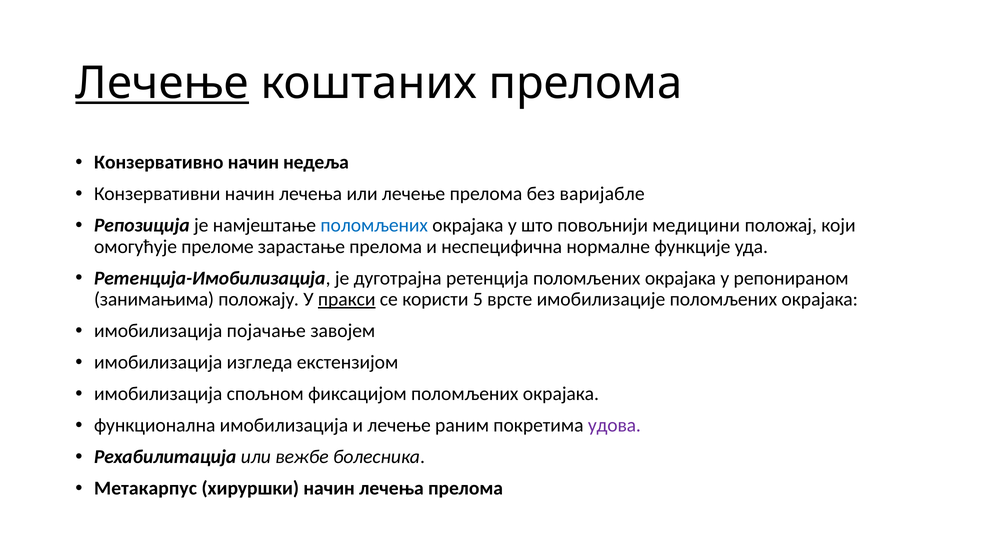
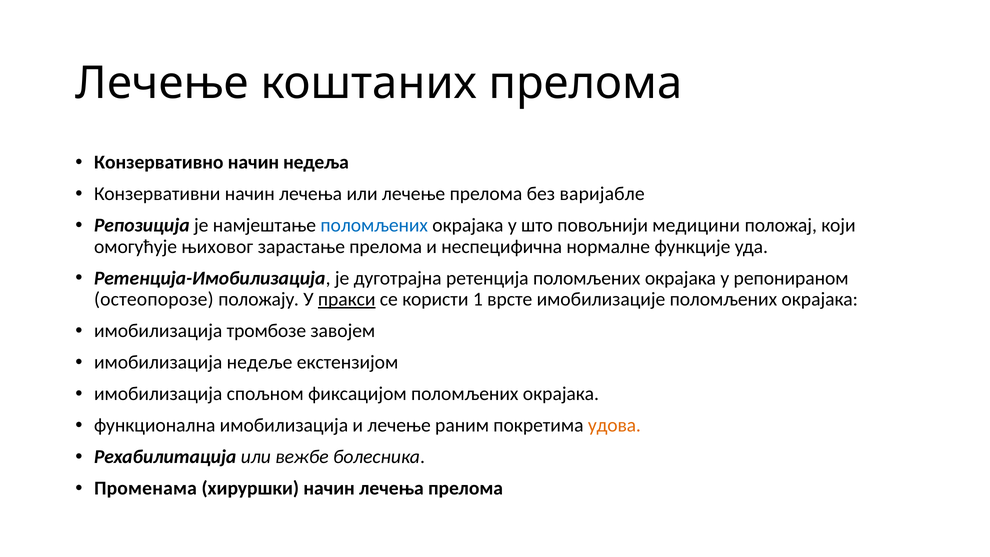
Лечење at (162, 83) underline: present -> none
преломе: преломе -> њиховог
занимањима: занимањима -> остеопорозе
5: 5 -> 1
појачање: појачање -> тромбозе
изгледа: изгледа -> недеље
удова colour: purple -> orange
Метакарпус: Метакарпус -> Променама
